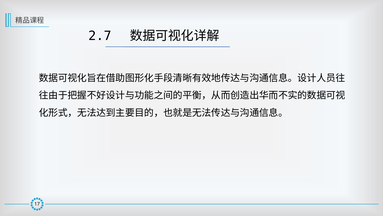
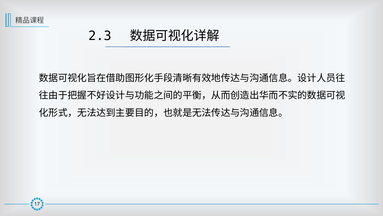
2.7: 2.7 -> 2.3
